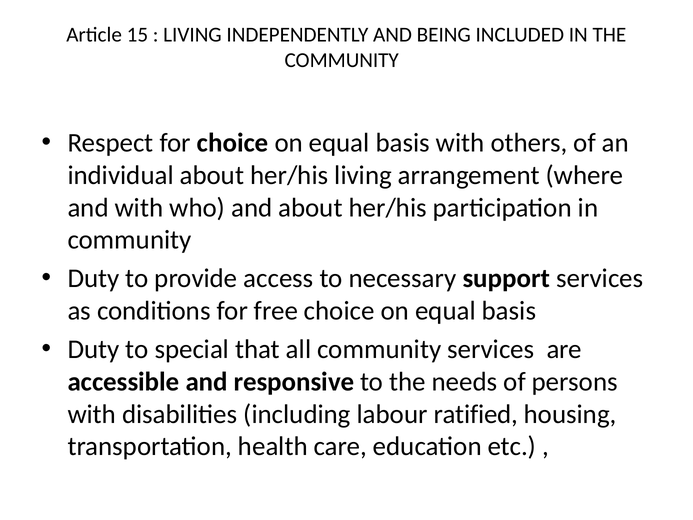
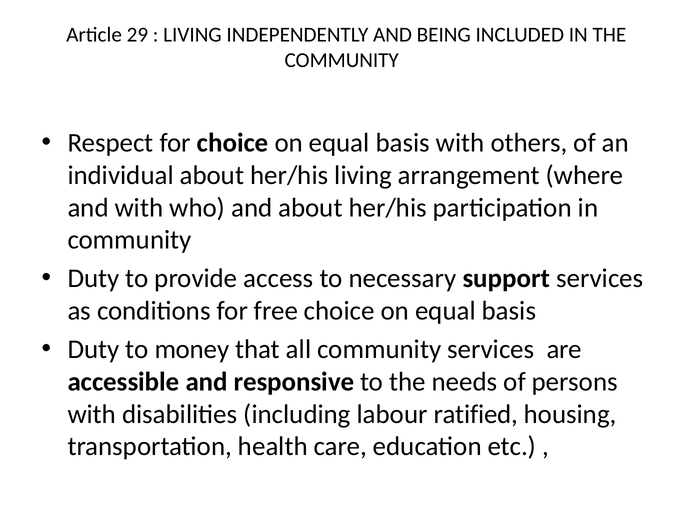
15: 15 -> 29
special: special -> money
